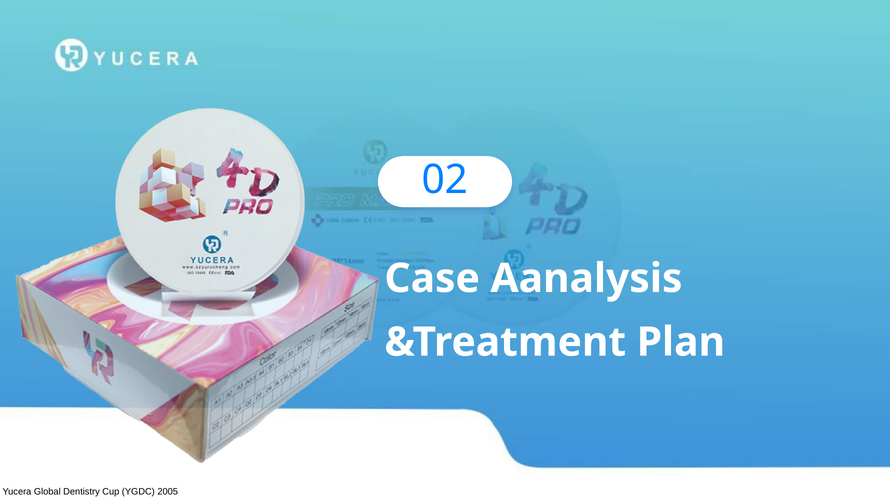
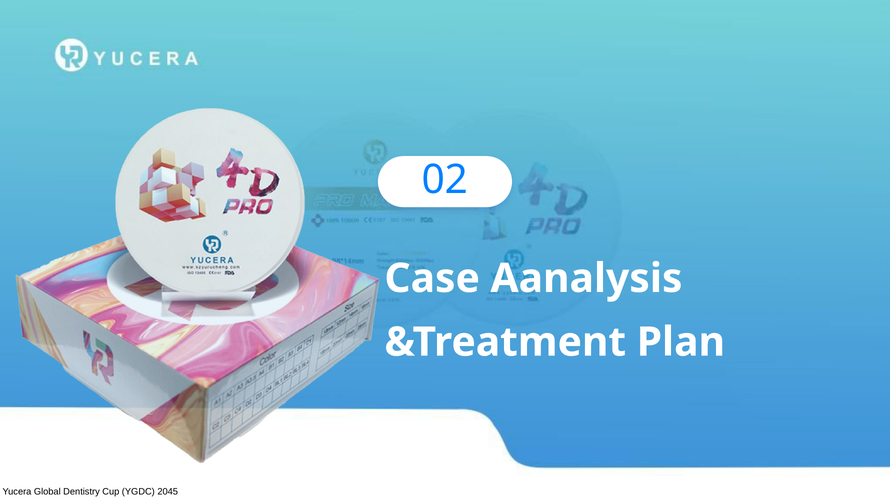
2005: 2005 -> 2045
